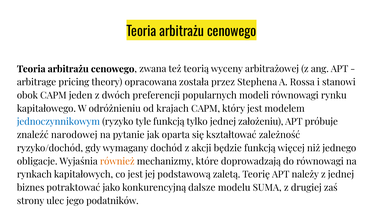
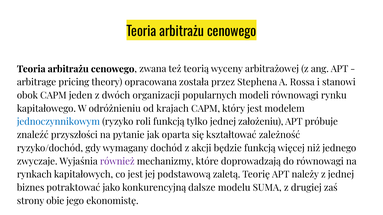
preferencji: preferencji -> organizacji
tyle: tyle -> roli
narodowej: narodowej -> przyszłości
obligacje: obligacje -> zwyczaje
również colour: orange -> purple
ulec: ulec -> obie
podatników: podatników -> ekonomistę
